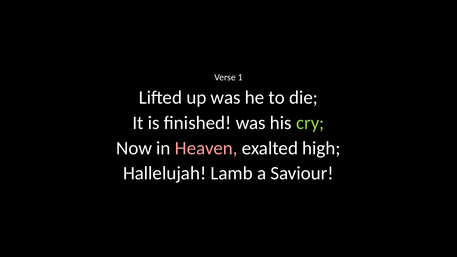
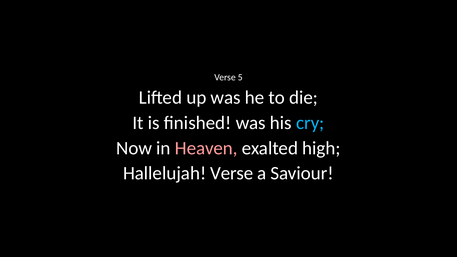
1: 1 -> 5
cry colour: light green -> light blue
Hallelujah Lamb: Lamb -> Verse
